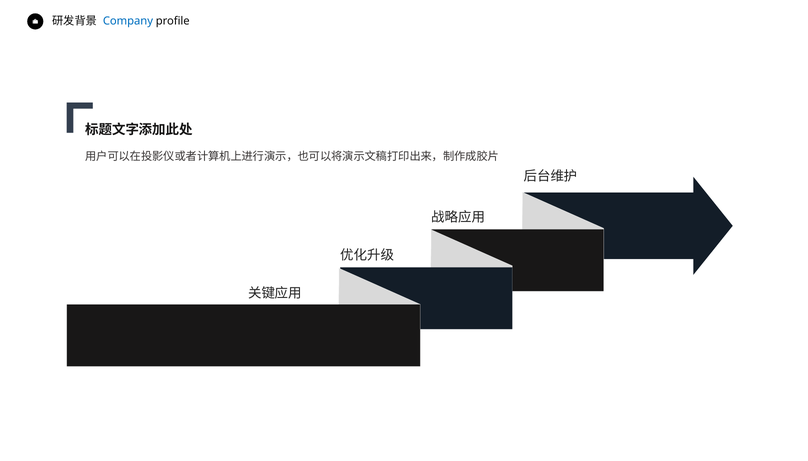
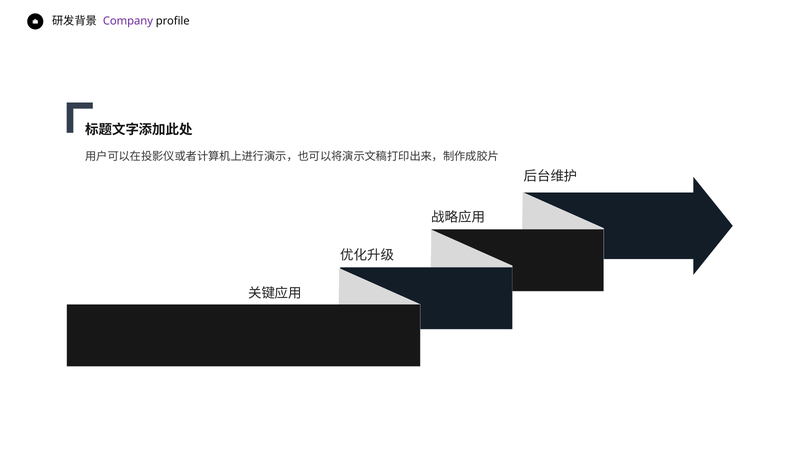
Company colour: blue -> purple
